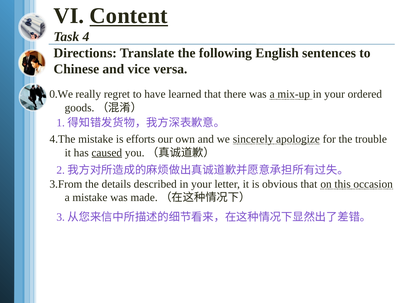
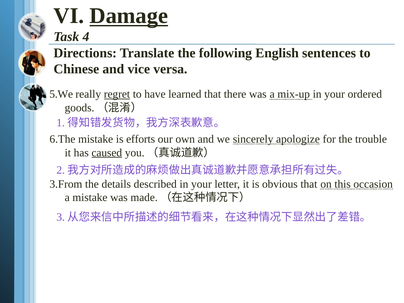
Content: Content -> Damage
0.We: 0.We -> 5.We
regret underline: none -> present
4.The: 4.The -> 6.The
